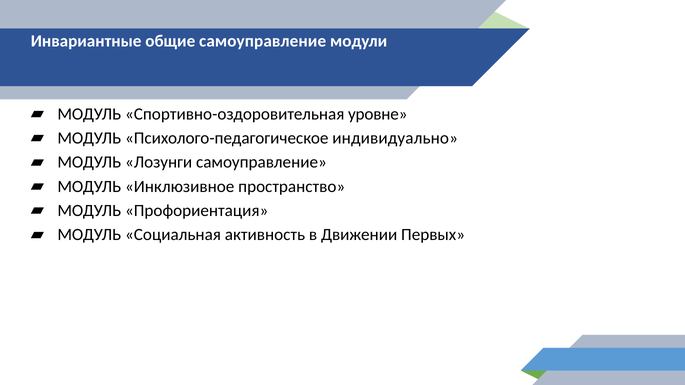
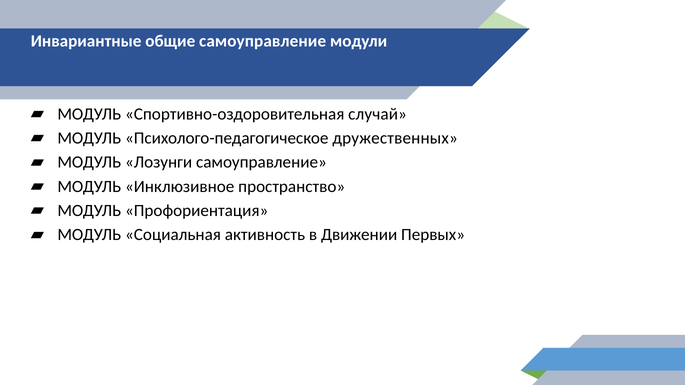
уровне: уровне -> случай
индивидуально: индивидуально -> дружественных
